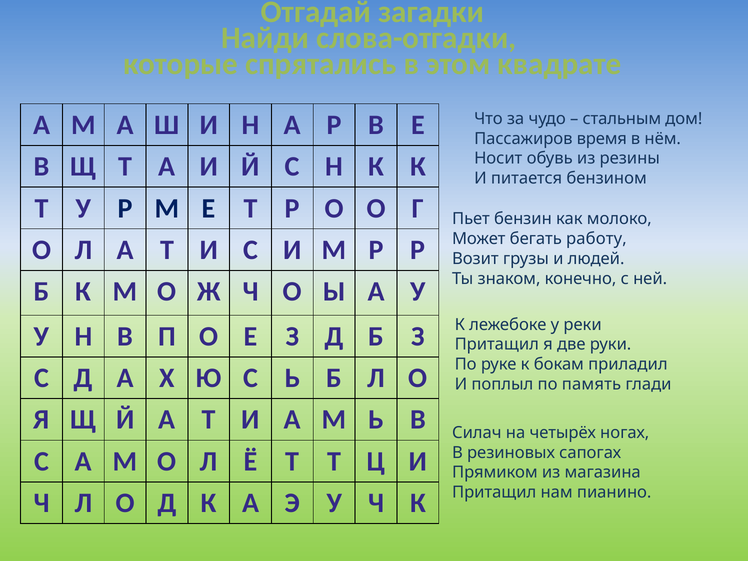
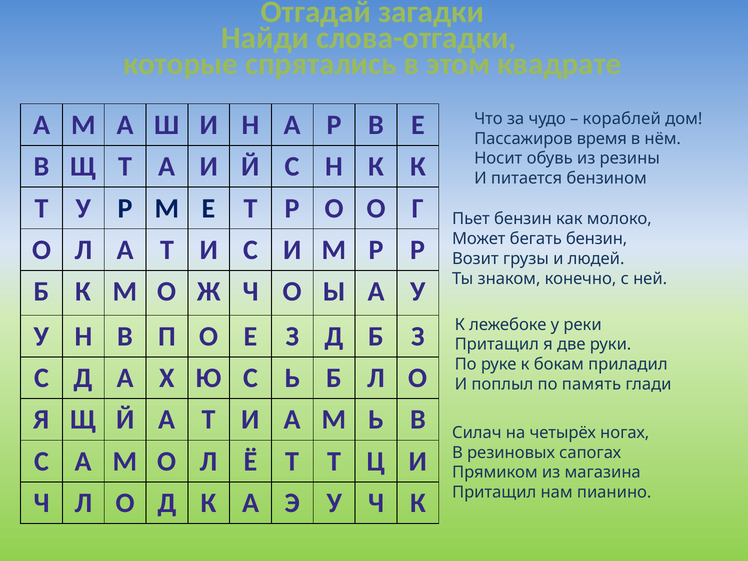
стальным: стальным -> кораблей
бегать работу: работу -> бензин
